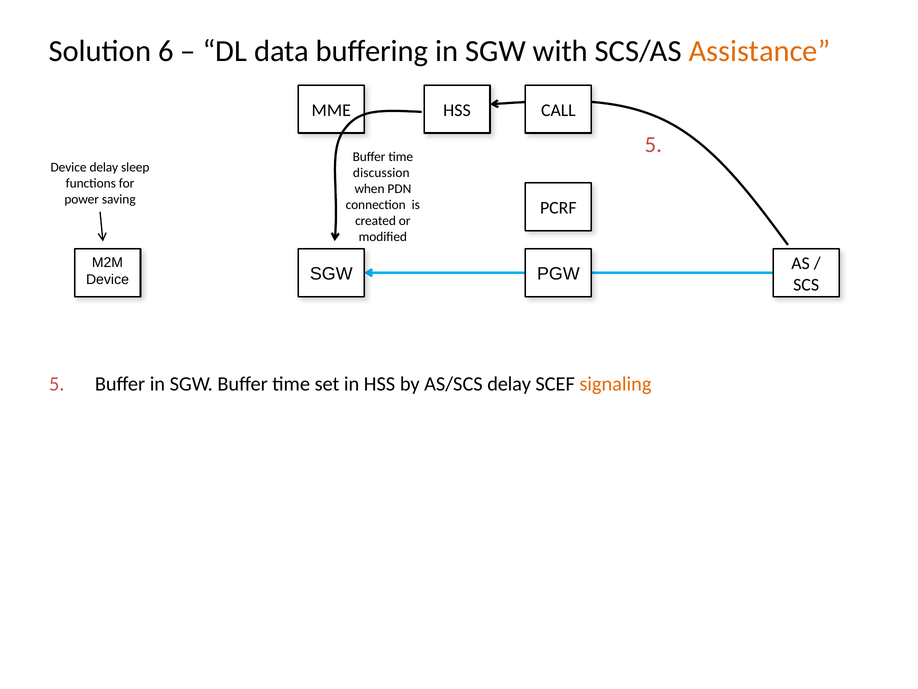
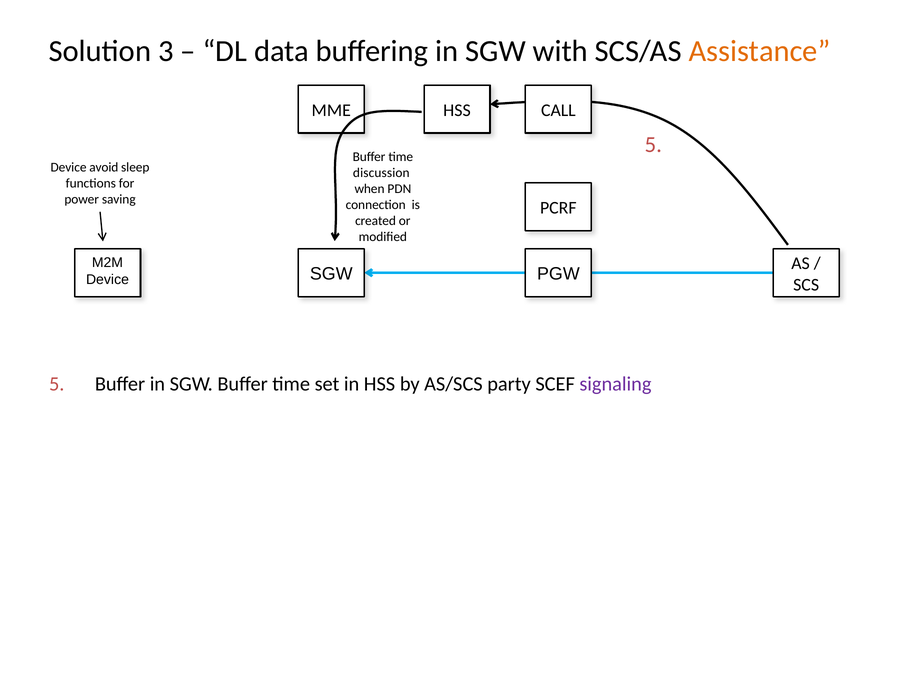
6: 6 -> 3
Device delay: delay -> avoid
AS/SCS delay: delay -> party
signaling colour: orange -> purple
